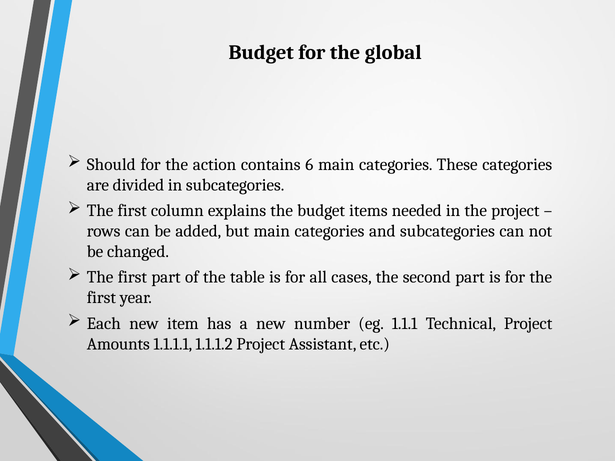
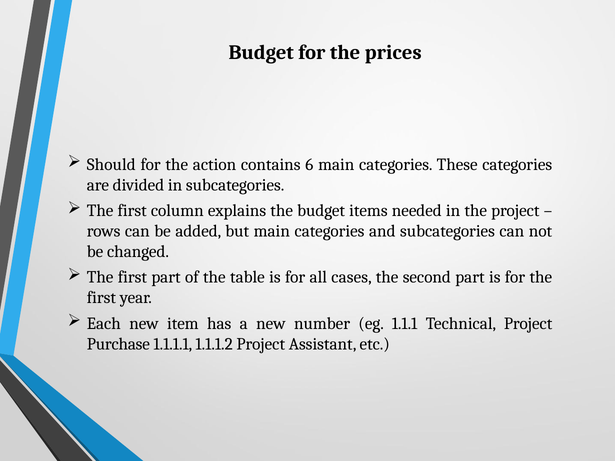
global: global -> prices
Amounts: Amounts -> Purchase
